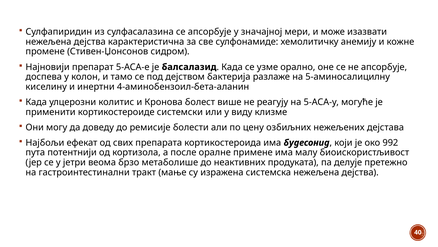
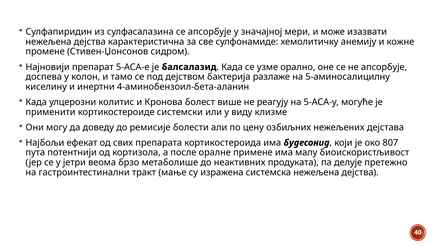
992: 992 -> 807
